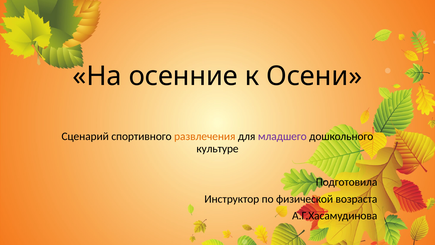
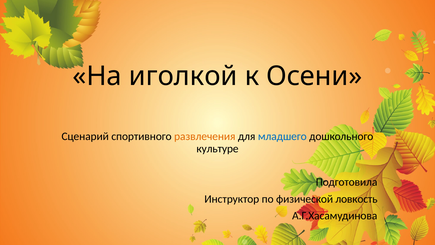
осенние: осенние -> иголкой
младшего colour: purple -> blue
возраста: возраста -> ловкость
